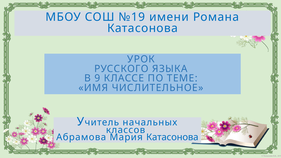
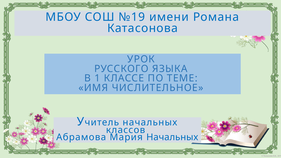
9: 9 -> 1
Мария Катасонова: Катасонова -> Начальных
